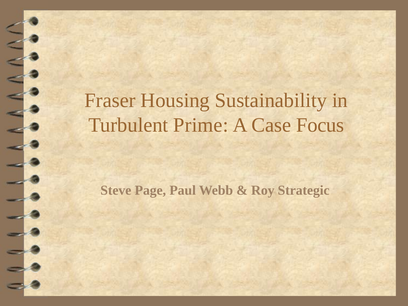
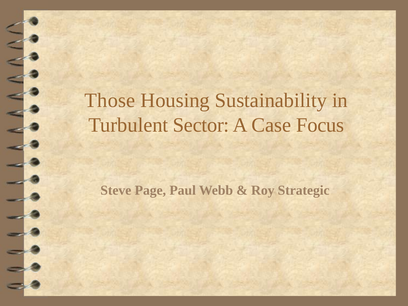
Fraser: Fraser -> Those
Prime: Prime -> Sector
